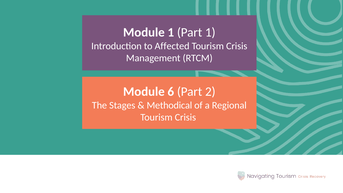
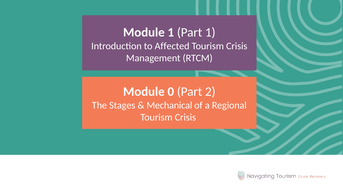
6: 6 -> 0
Methodical: Methodical -> Mechanical
